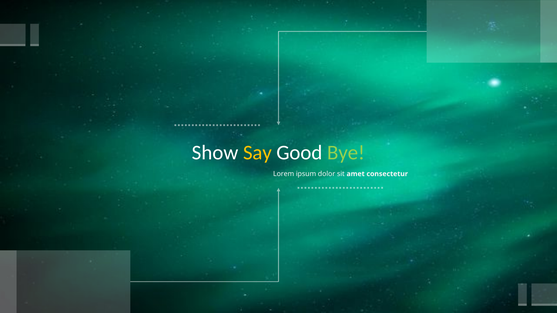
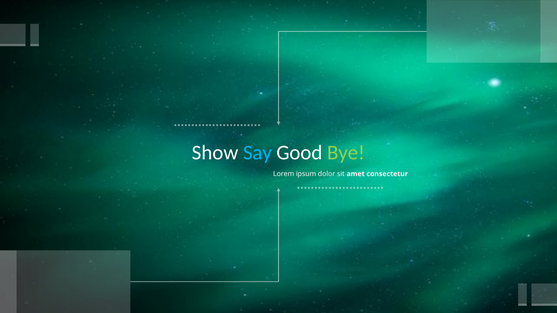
Say colour: yellow -> light blue
